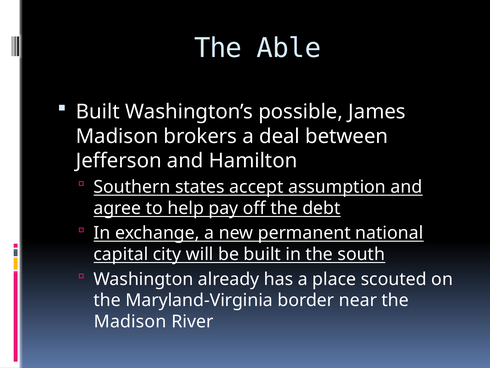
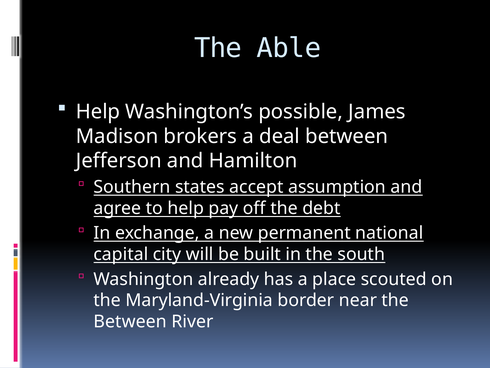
Built at (98, 112): Built -> Help
Madison at (130, 321): Madison -> Between
